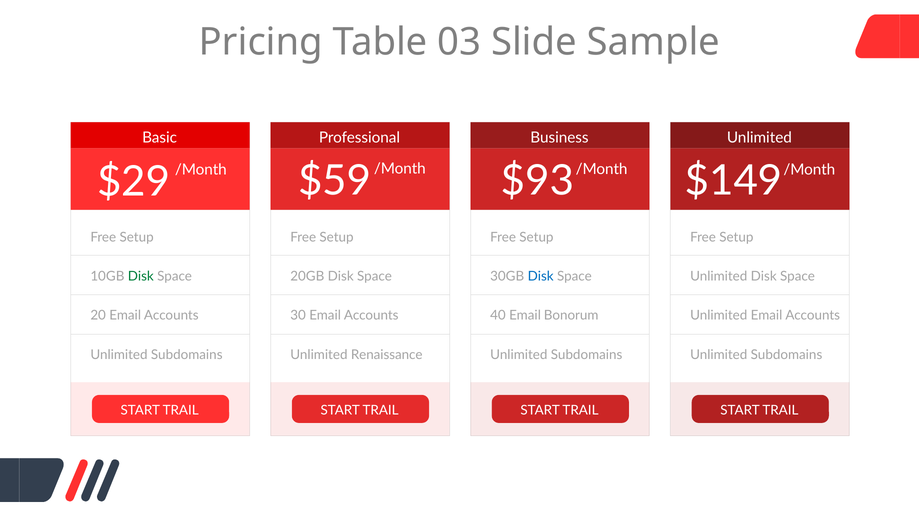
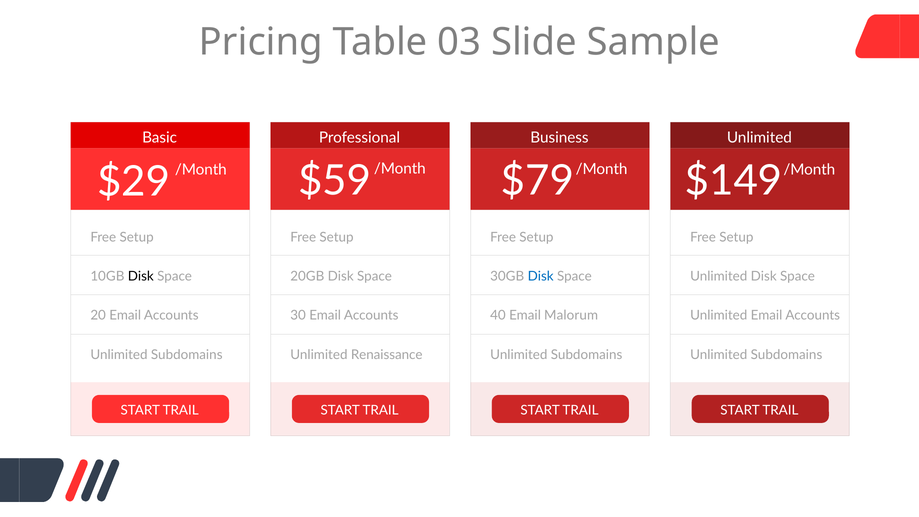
$93: $93 -> $79
Disk at (141, 276) colour: green -> black
Bonorum: Bonorum -> Malorum
